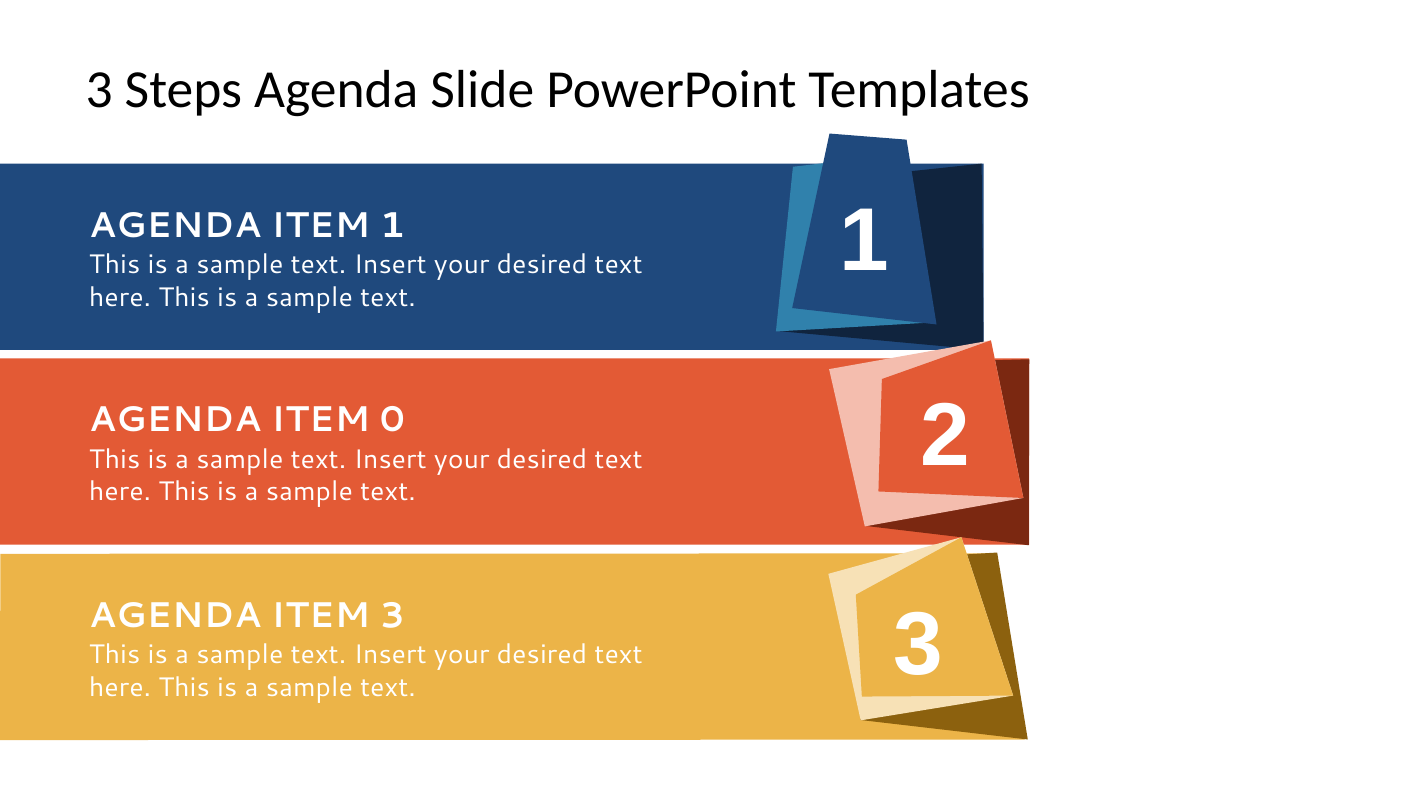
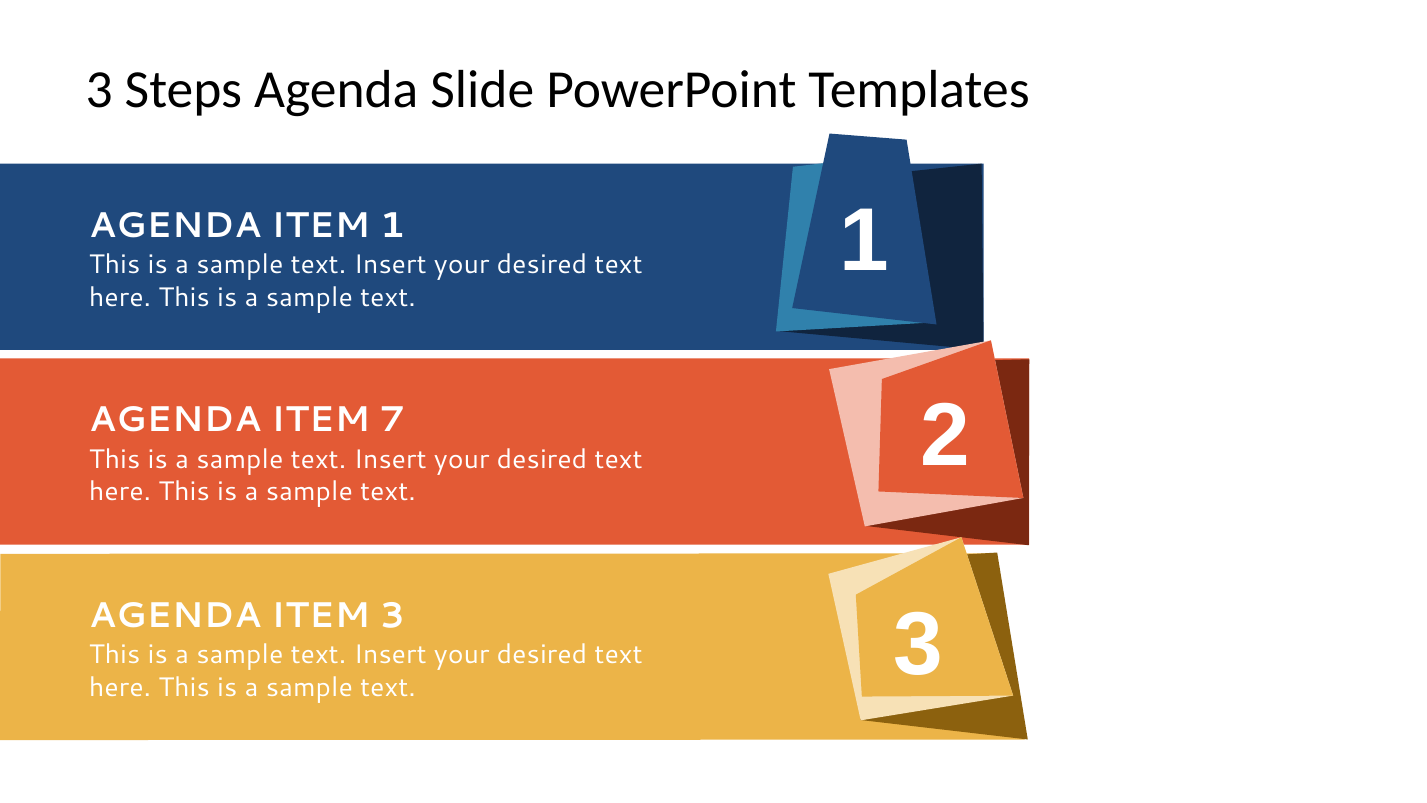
0: 0 -> 7
